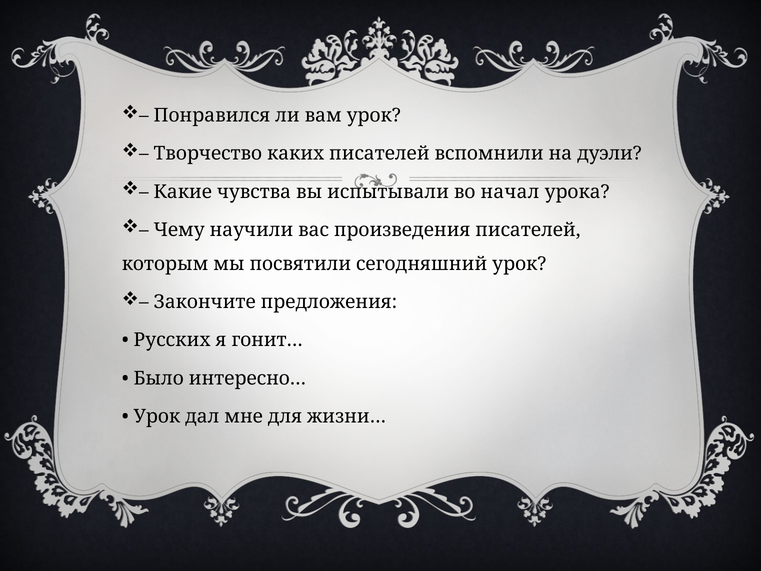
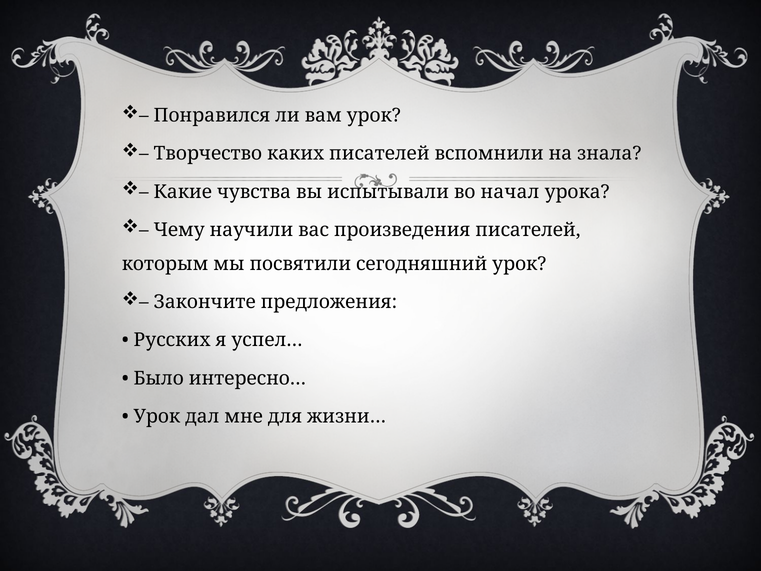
дуэли: дуэли -> знала
гонит…: гонит… -> успел…
